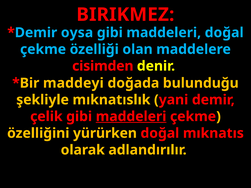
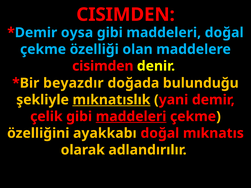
BIRIKMEZ at (125, 15): BIRIKMEZ -> CISIMDEN
maddeyi: maddeyi -> beyazdır
mıknatıslık underline: none -> present
yürürken: yürürken -> ayakkabı
